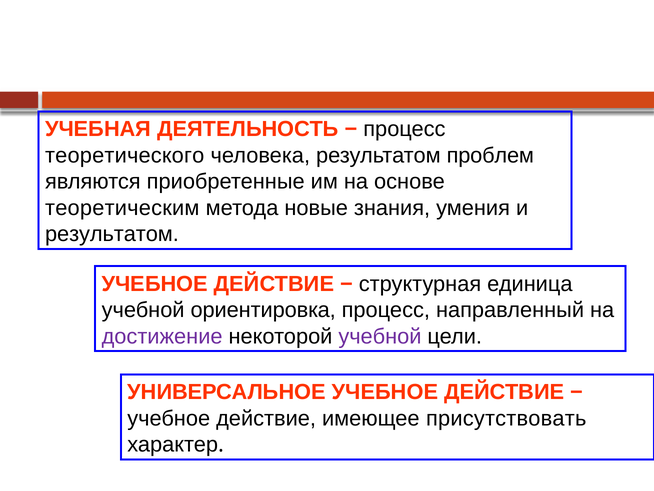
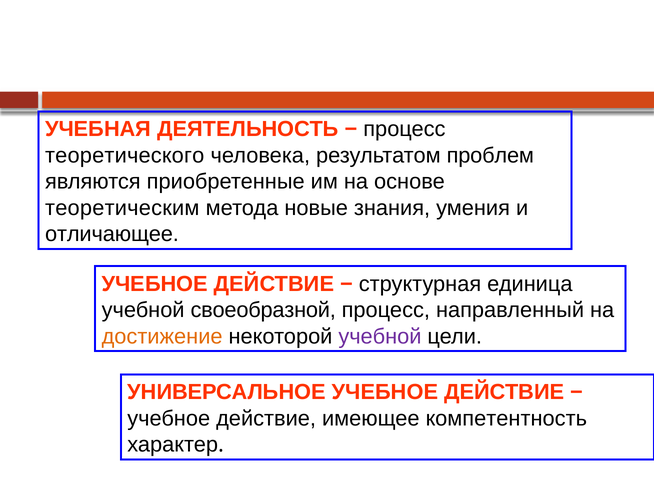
результатом at (112, 234): результатом -> отличающее
ориентировка: ориентировка -> своеобразной
достижение colour: purple -> orange
присутствовать: присутствовать -> компетентность
